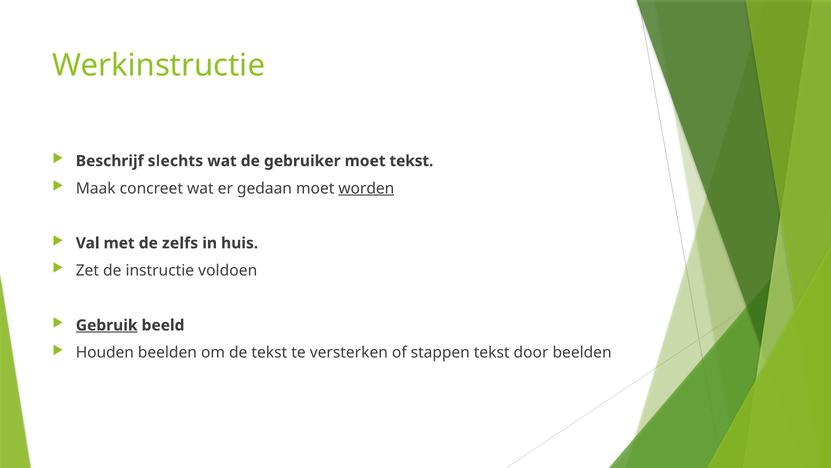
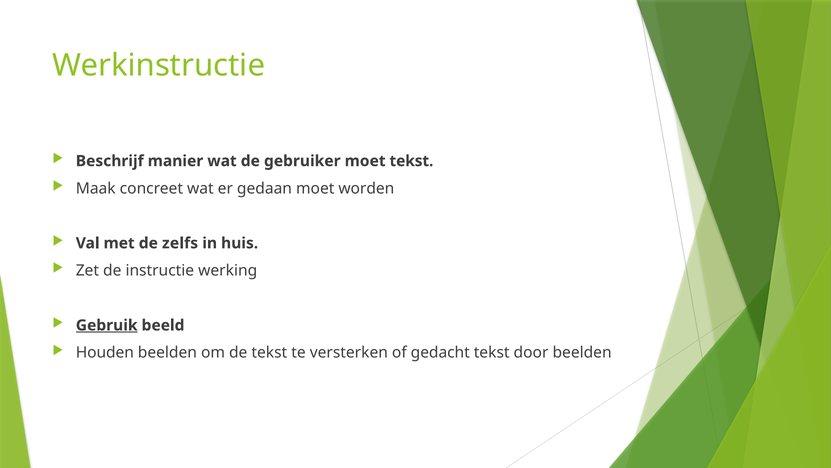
slechts: slechts -> manier
worden underline: present -> none
voldoen: voldoen -> werking
stappen: stappen -> gedacht
